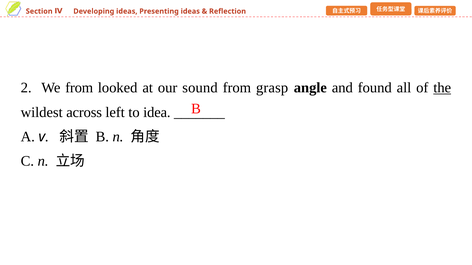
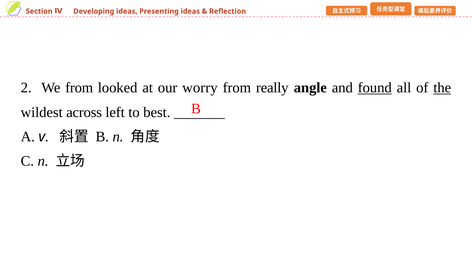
sound: sound -> worry
grasp: grasp -> really
found underline: none -> present
idea: idea -> best
